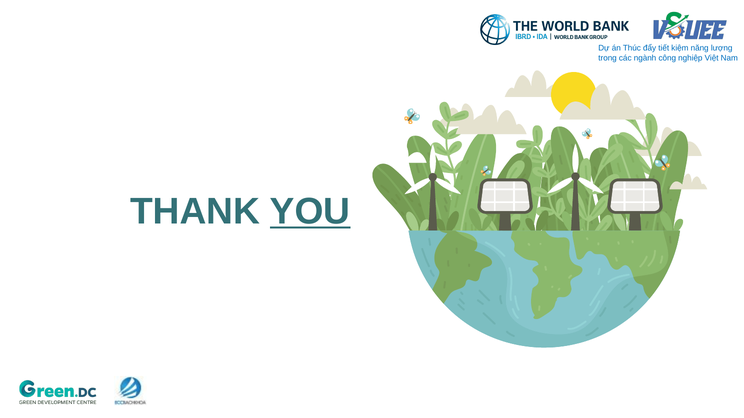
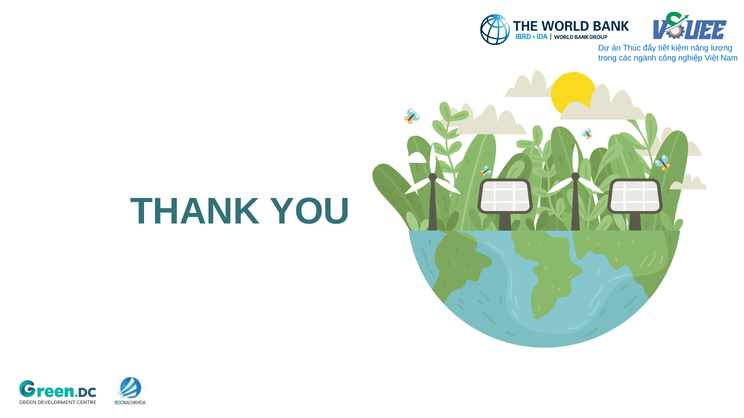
YOU underline: present -> none
